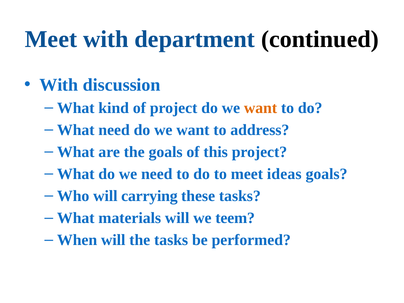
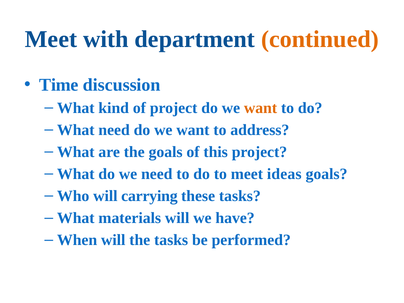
continued colour: black -> orange
With at (59, 85): With -> Time
teem: teem -> have
